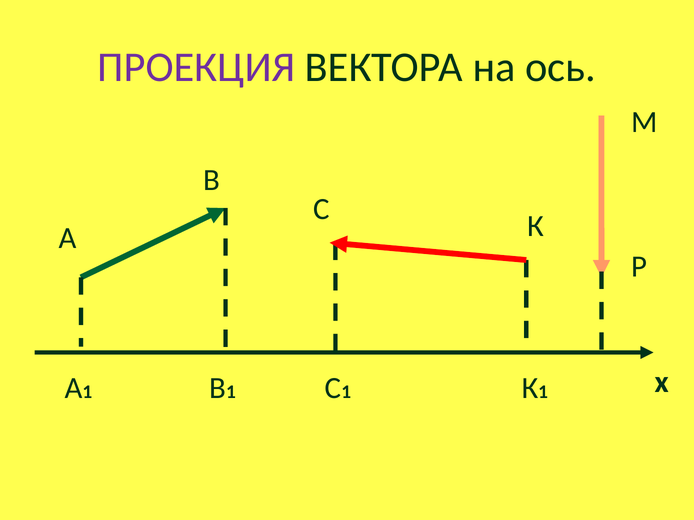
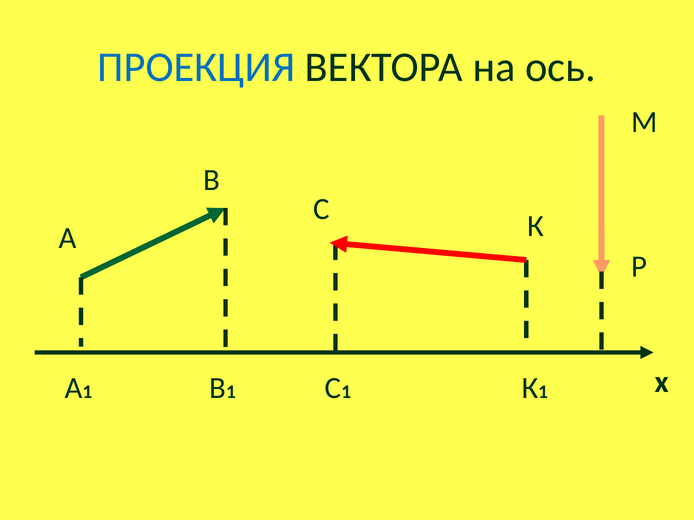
ПРОЕКЦИЯ colour: purple -> blue
